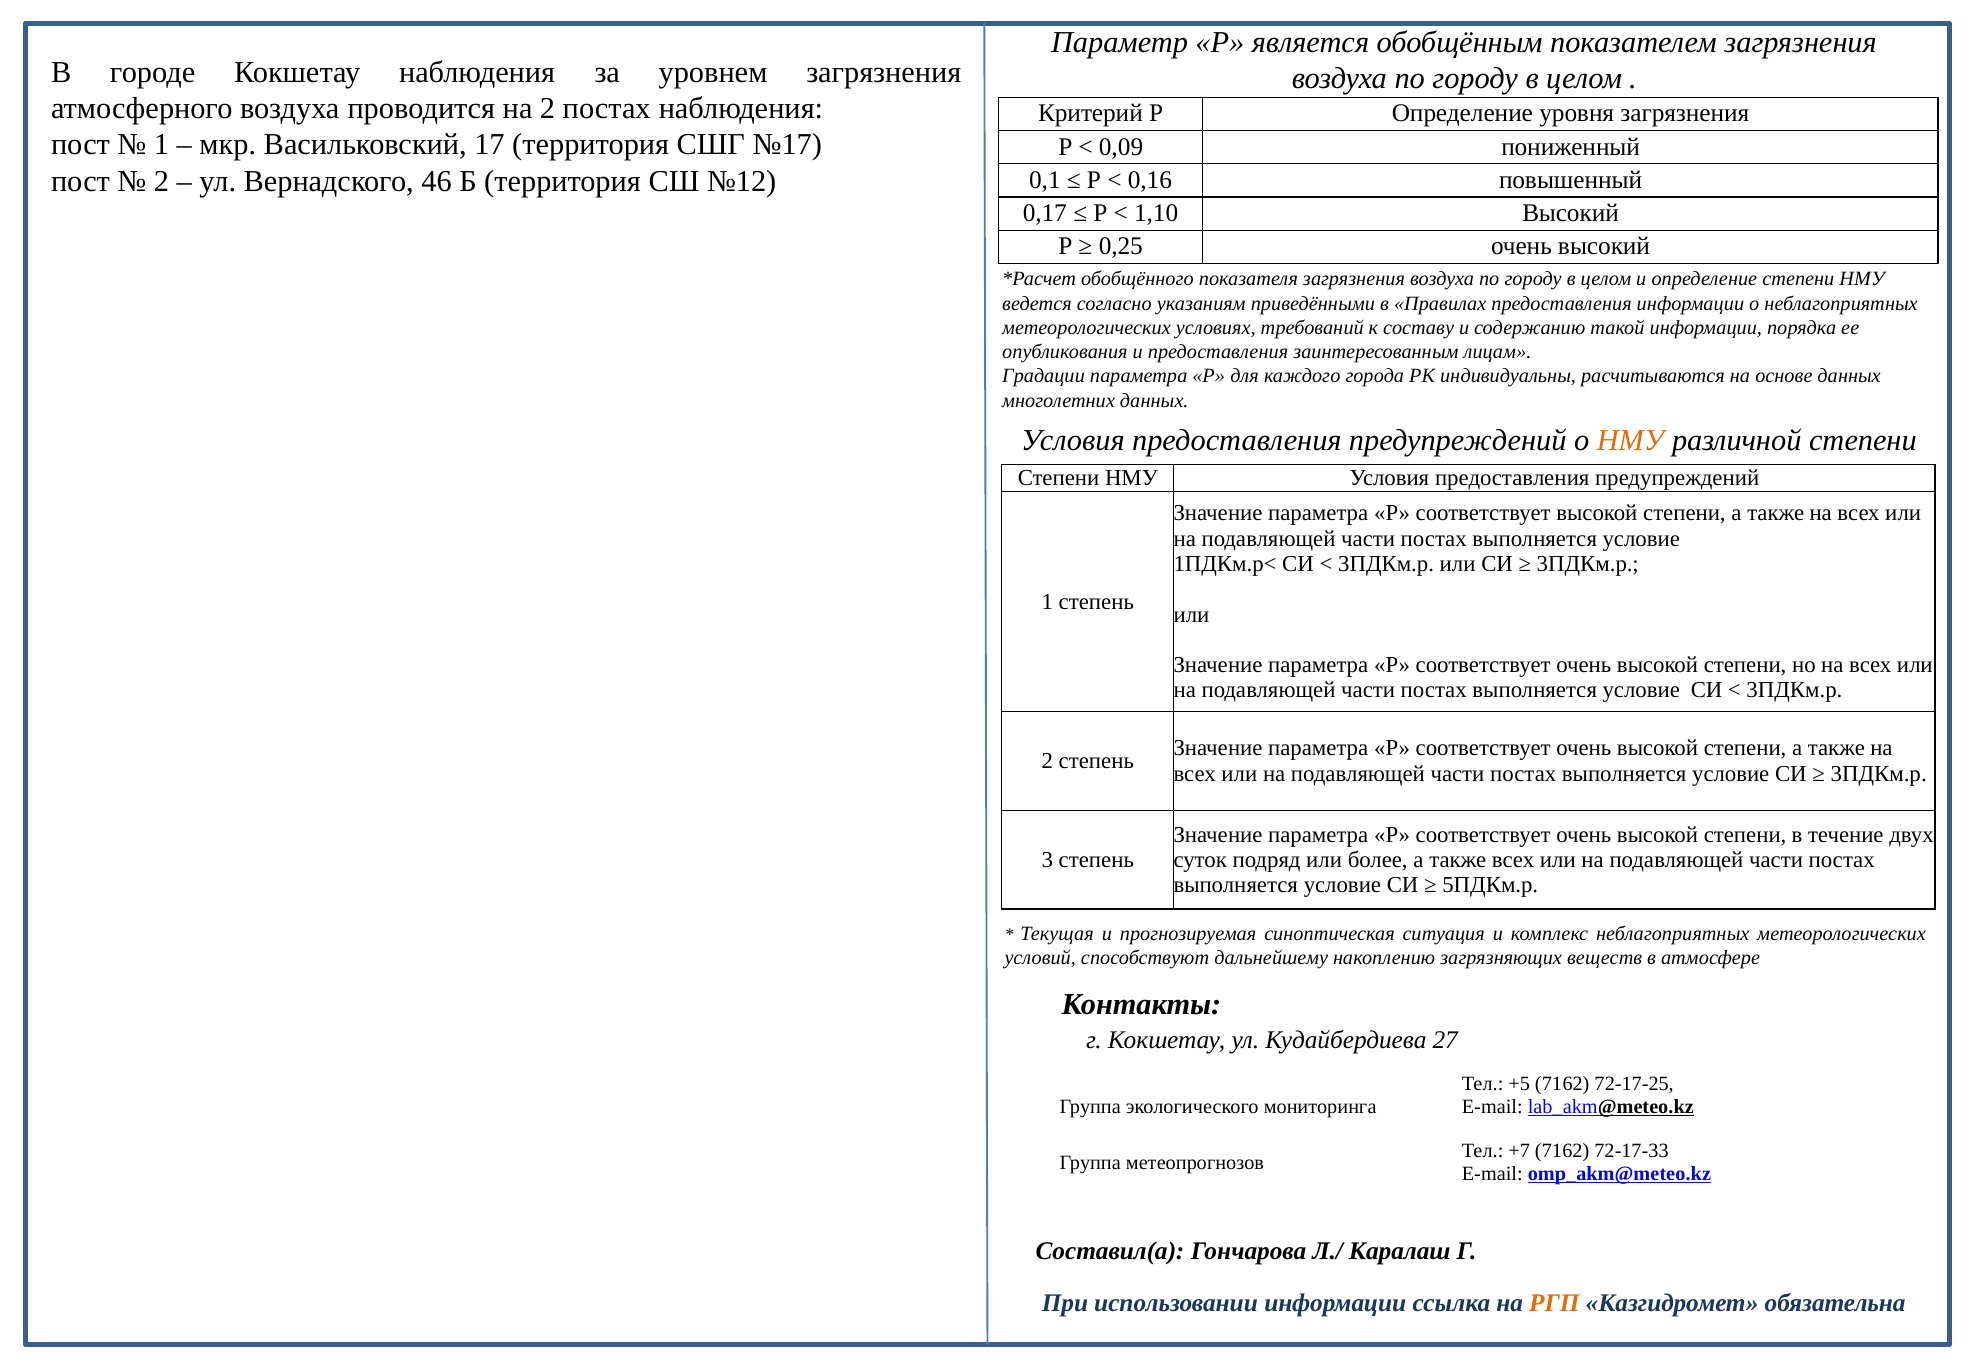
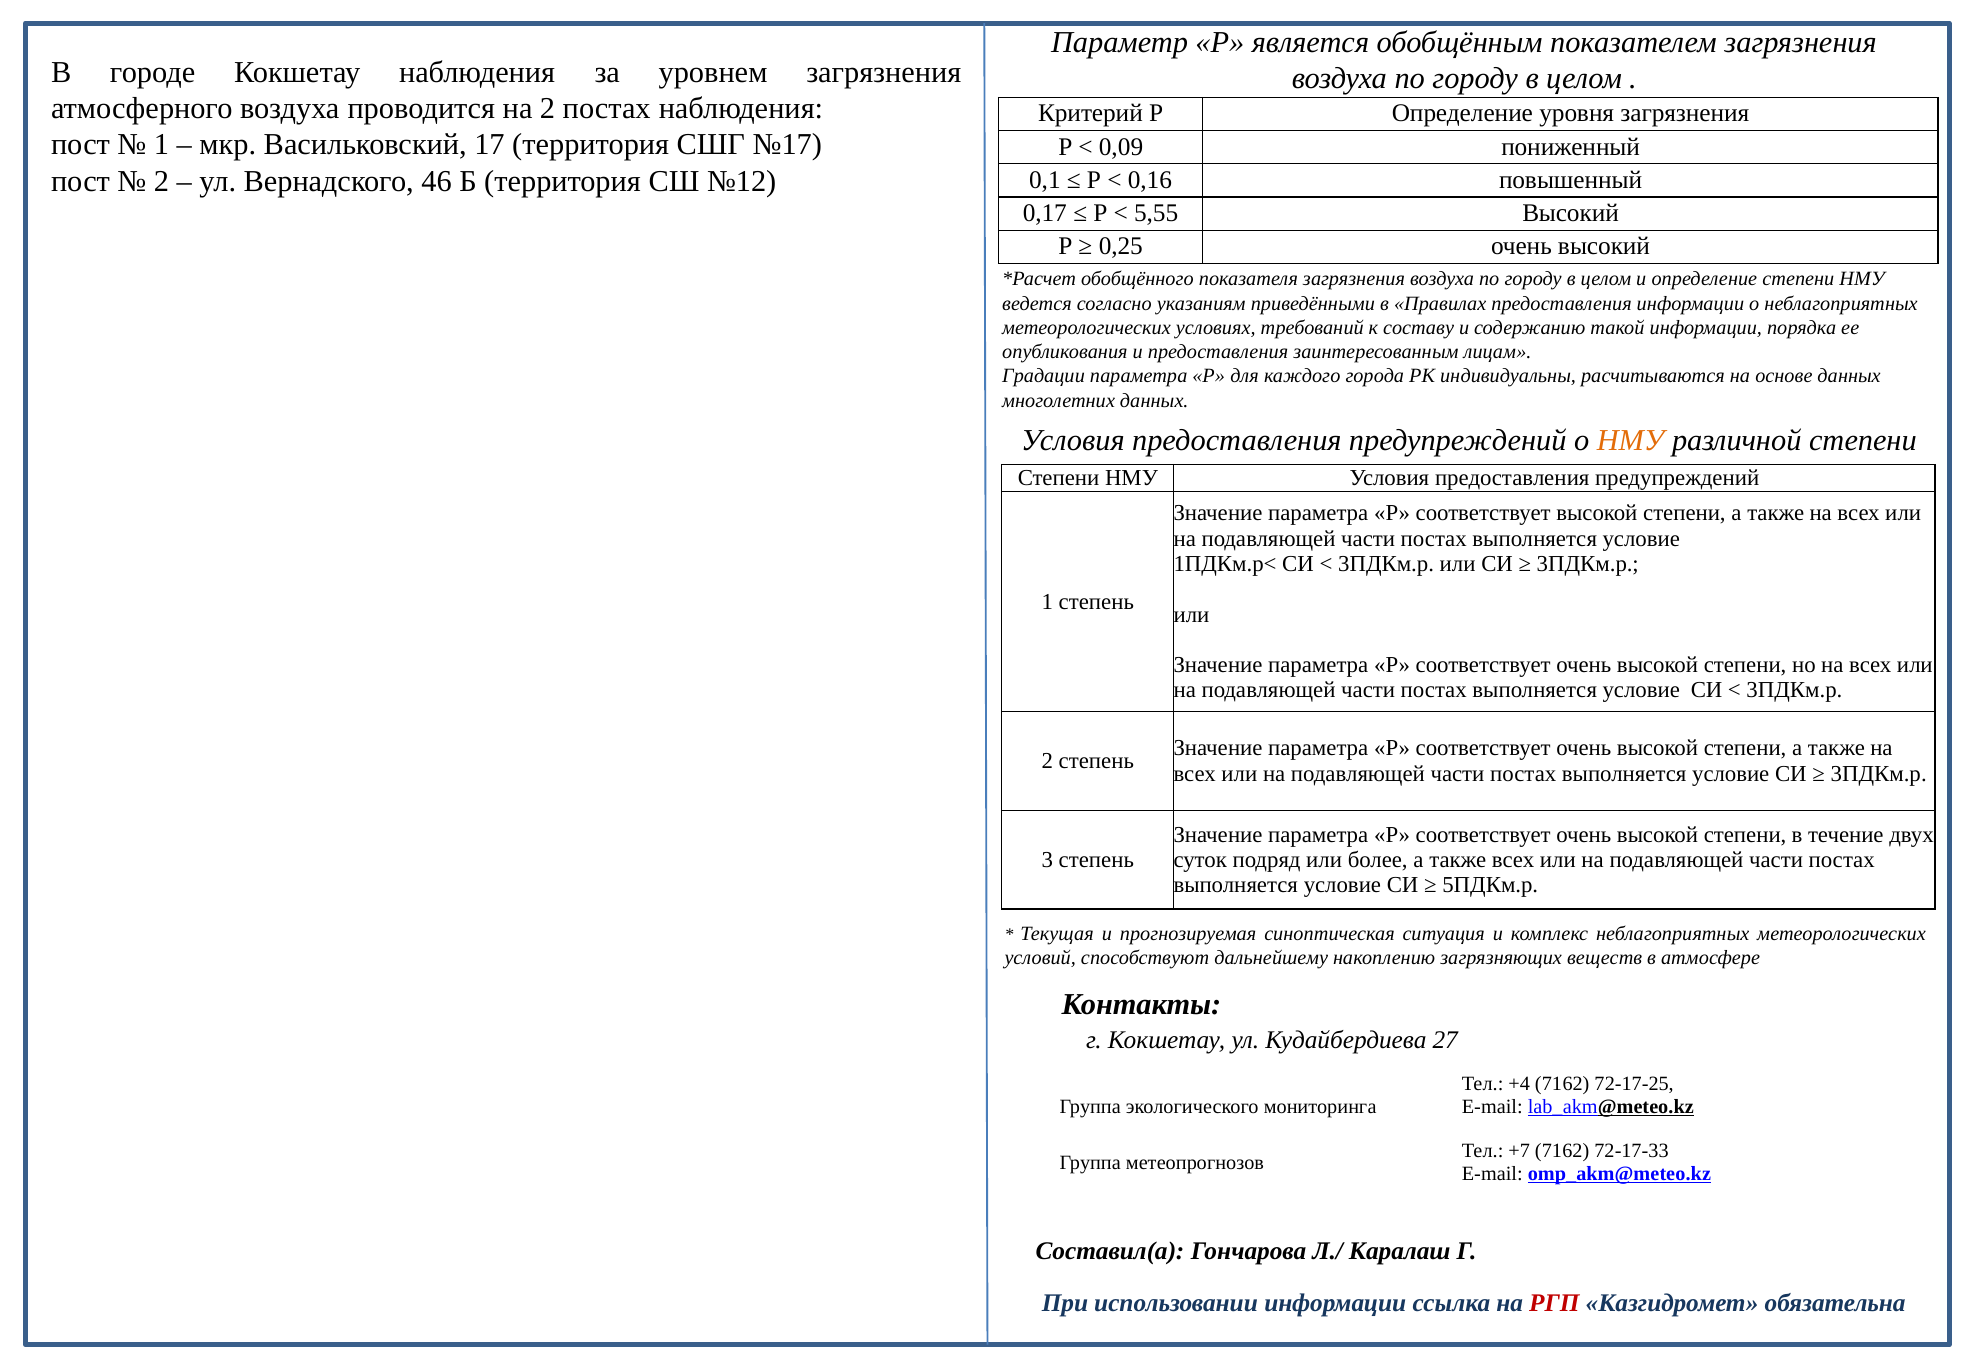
1,10: 1,10 -> 5,55
+5: +5 -> +4
РГП colour: orange -> red
